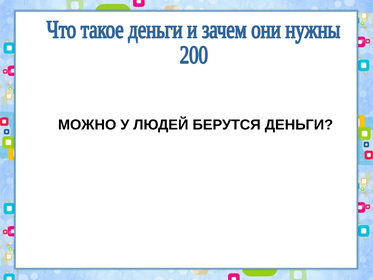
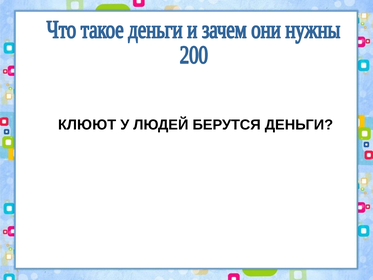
МОЖНО: МОЖНО -> КЛЮЮТ
